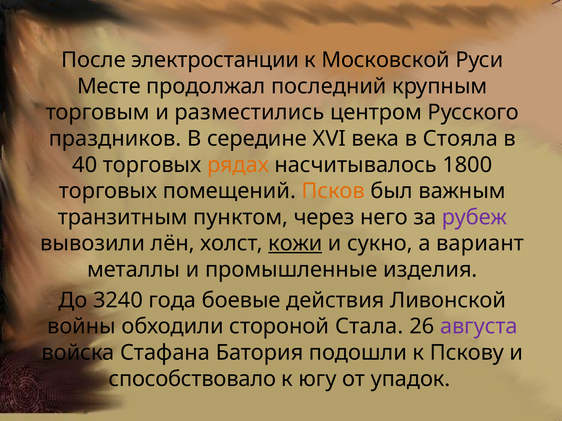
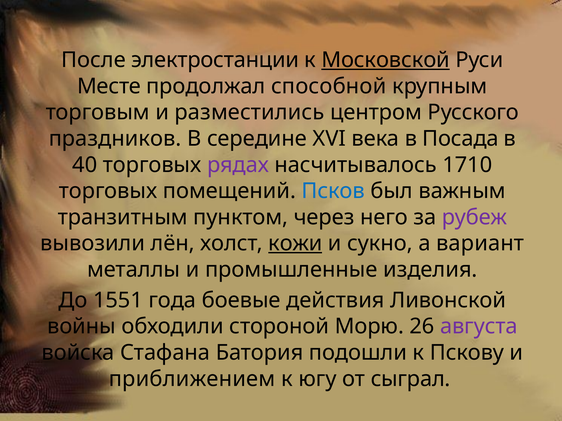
Московской underline: none -> present
последний: последний -> способной
Стояла: Стояла -> Посада
рядах colour: orange -> purple
1800: 1800 -> 1710
Псков colour: orange -> blue
3240: 3240 -> 1551
Стала: Стала -> Морю
способствовало: способствовало -> приближением
упадок: упадок -> сыграл
